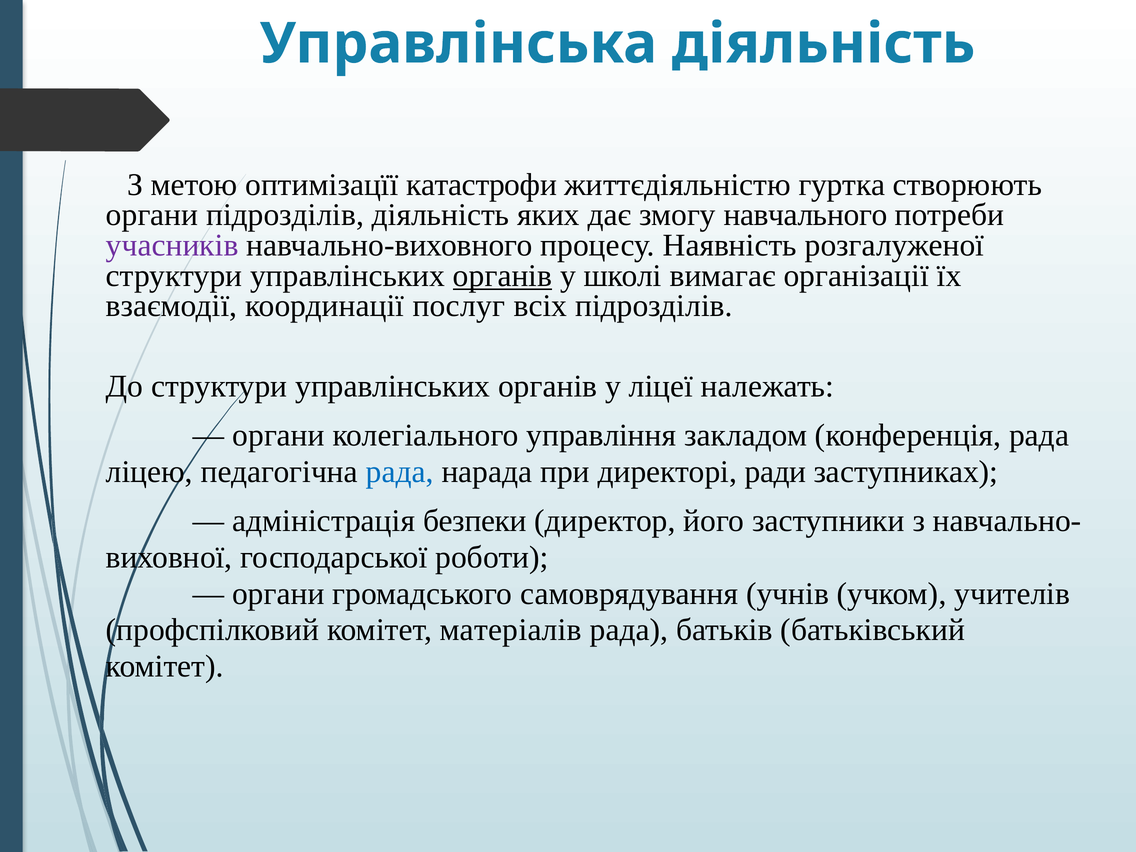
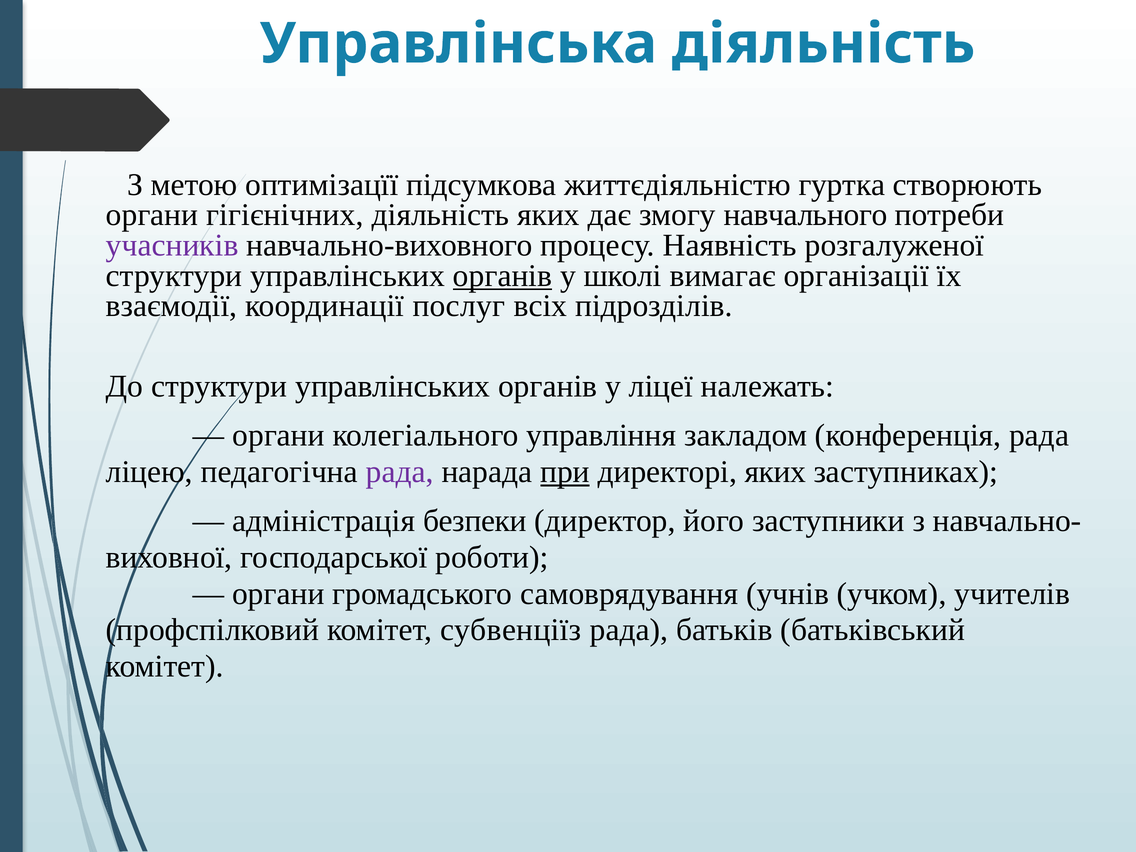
катастрофи: катастрофи -> підсумкова
органи підрозділів: підрозділів -> гігієнічних
рада at (400, 472) colour: blue -> purple
при underline: none -> present
директорі ради: ради -> яких
матеріалів: матеріалів -> субвенціїз
